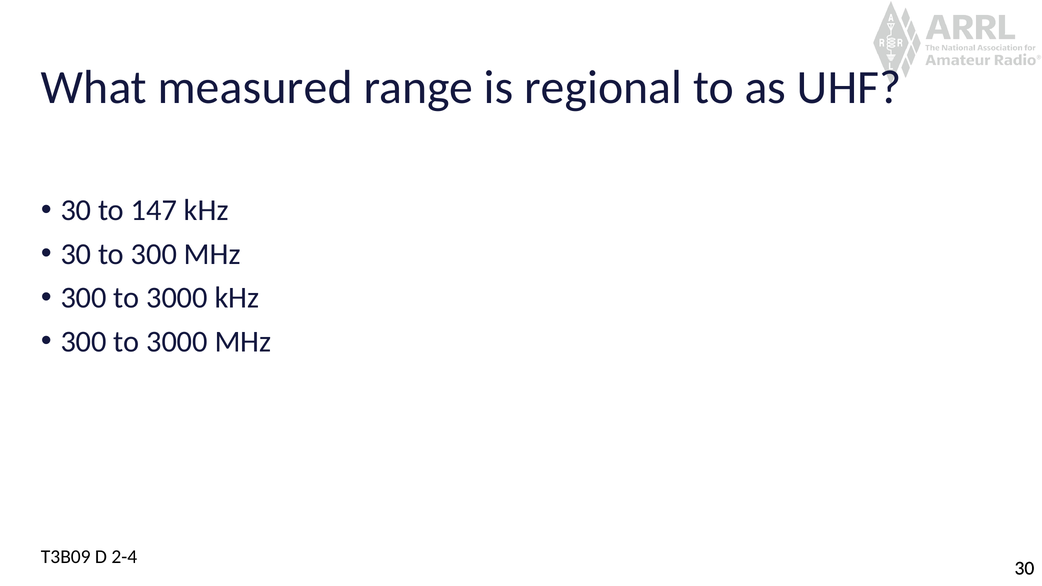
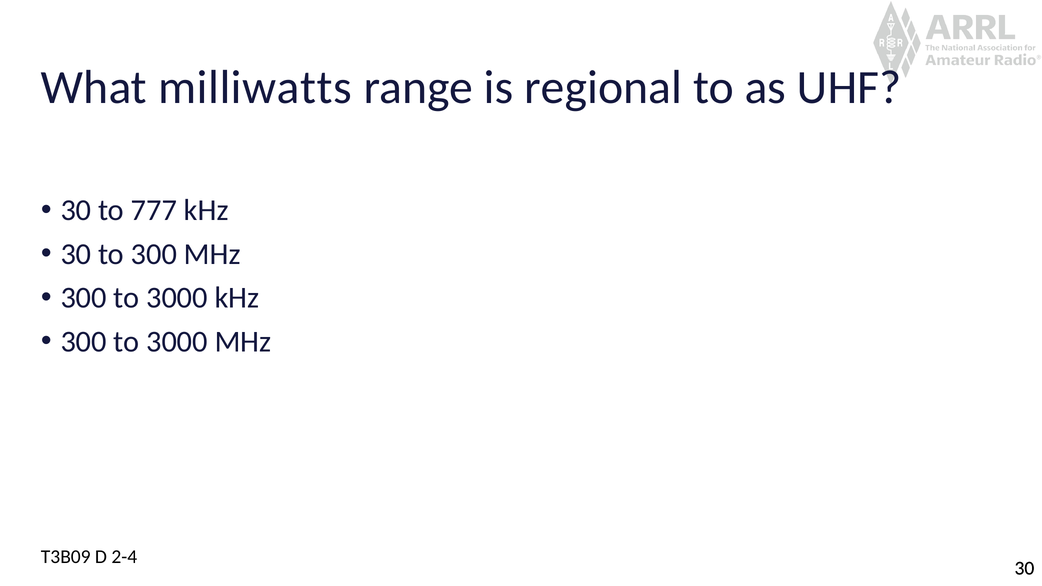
measured: measured -> milliwatts
147: 147 -> 777
